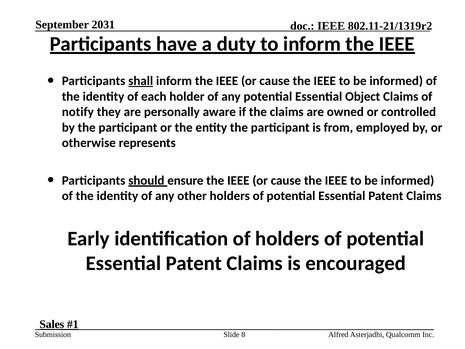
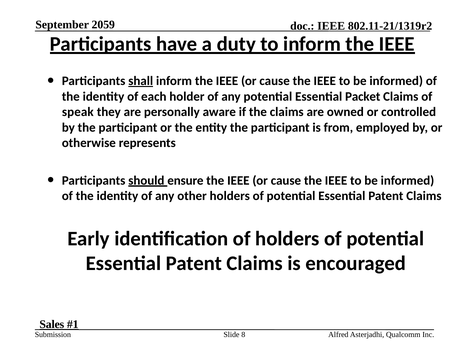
2031: 2031 -> 2059
Object: Object -> Packet
notify: notify -> speak
